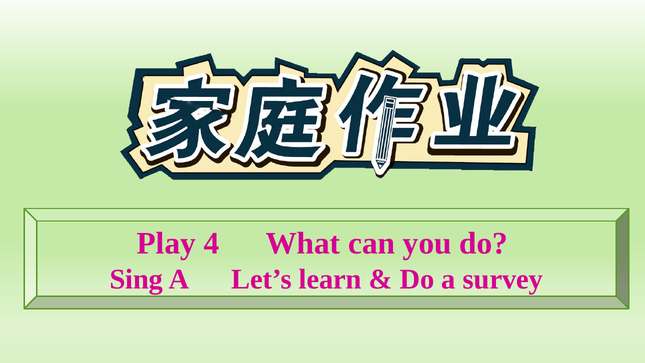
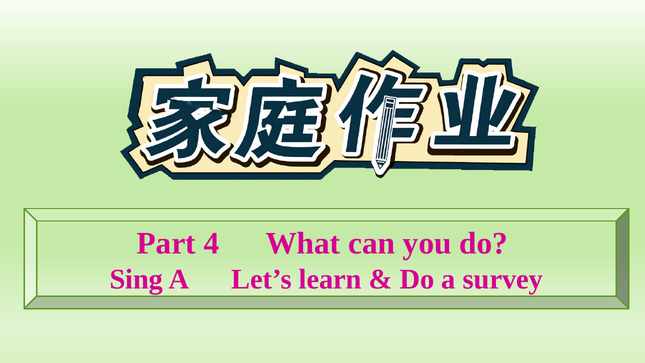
Play: Play -> Part
